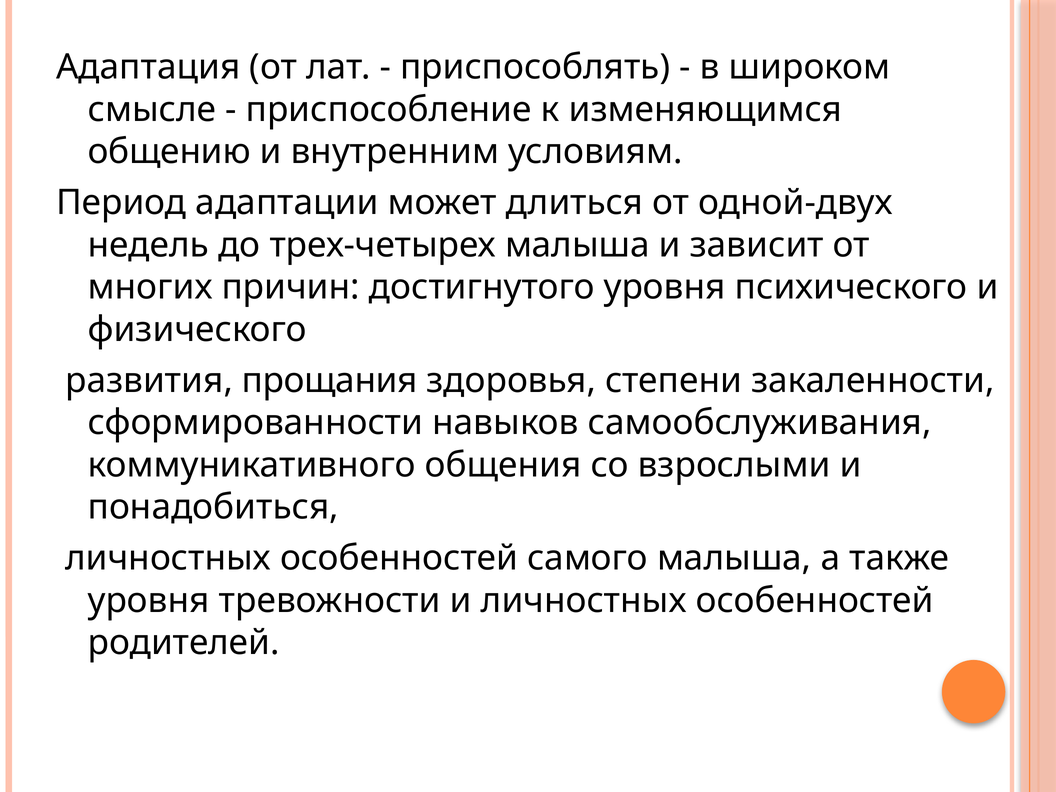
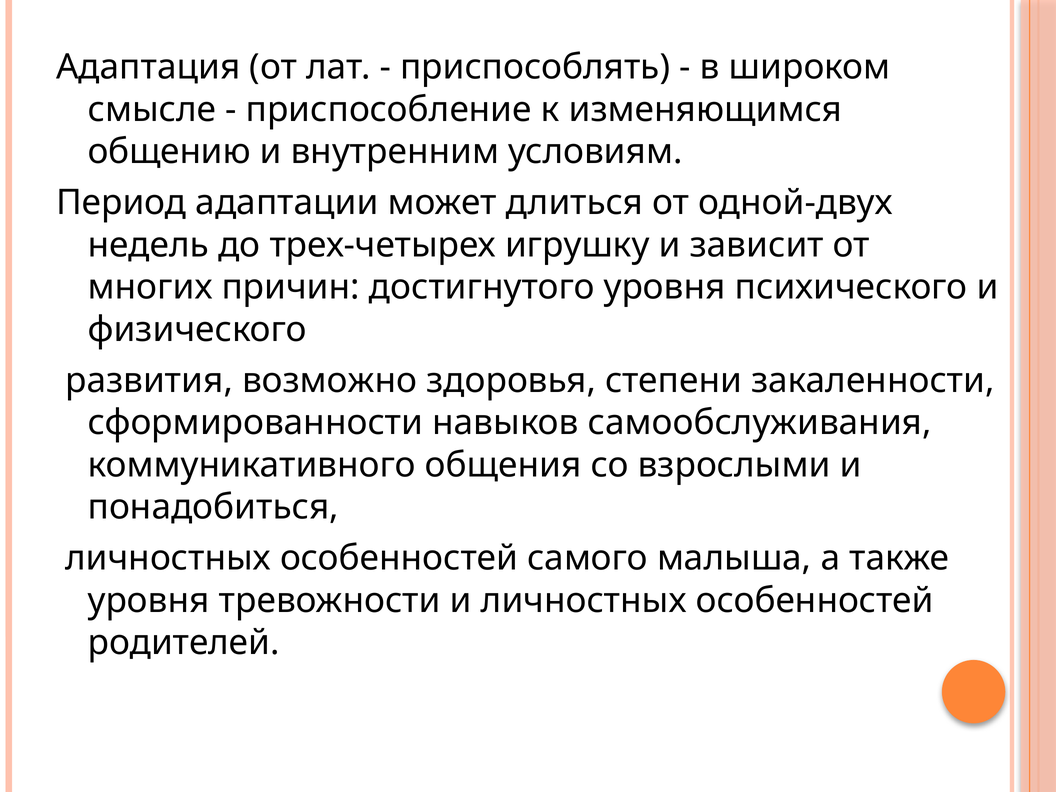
трех-четырех малыша: малыша -> игрушку
прощания: прощания -> возможно
